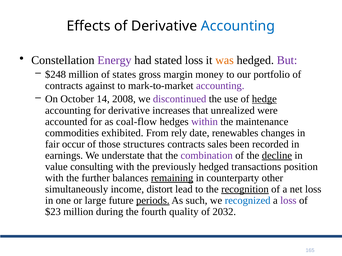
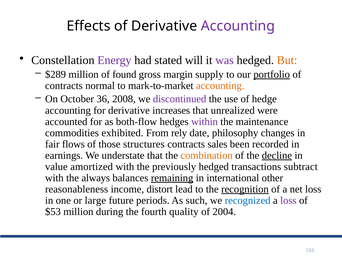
Accounting at (238, 26) colour: blue -> purple
stated loss: loss -> will
was colour: orange -> purple
But colour: purple -> orange
$248: $248 -> $289
states: states -> found
money: money -> supply
portfolio underline: none -> present
against: against -> normal
accounting at (220, 86) colour: purple -> orange
14: 14 -> 36
hedge underline: present -> none
coal-flow: coal-flow -> both-flow
renewables: renewables -> philosophy
occur: occur -> flows
combination colour: purple -> orange
consulting: consulting -> amortized
position: position -> subtract
further: further -> always
counterparty: counterparty -> international
simultaneously: simultaneously -> reasonableness
periods underline: present -> none
$23: $23 -> $53
2032: 2032 -> 2004
